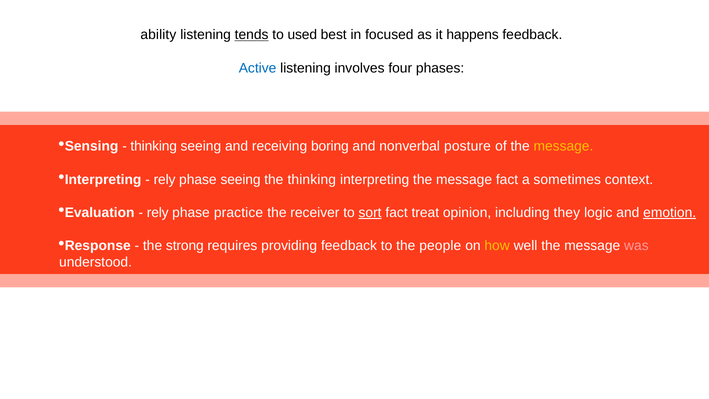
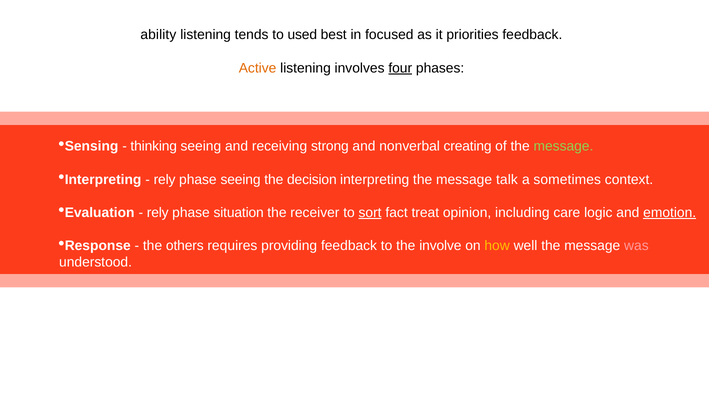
tends underline: present -> none
happens: happens -> priorities
Active colour: blue -> orange
four underline: none -> present
boring: boring -> strong
posture: posture -> creating
message at (563, 146) colour: yellow -> light green
the thinking: thinking -> decision
message fact: fact -> talk
practice: practice -> situation
they: they -> care
strong: strong -> others
people: people -> involve
